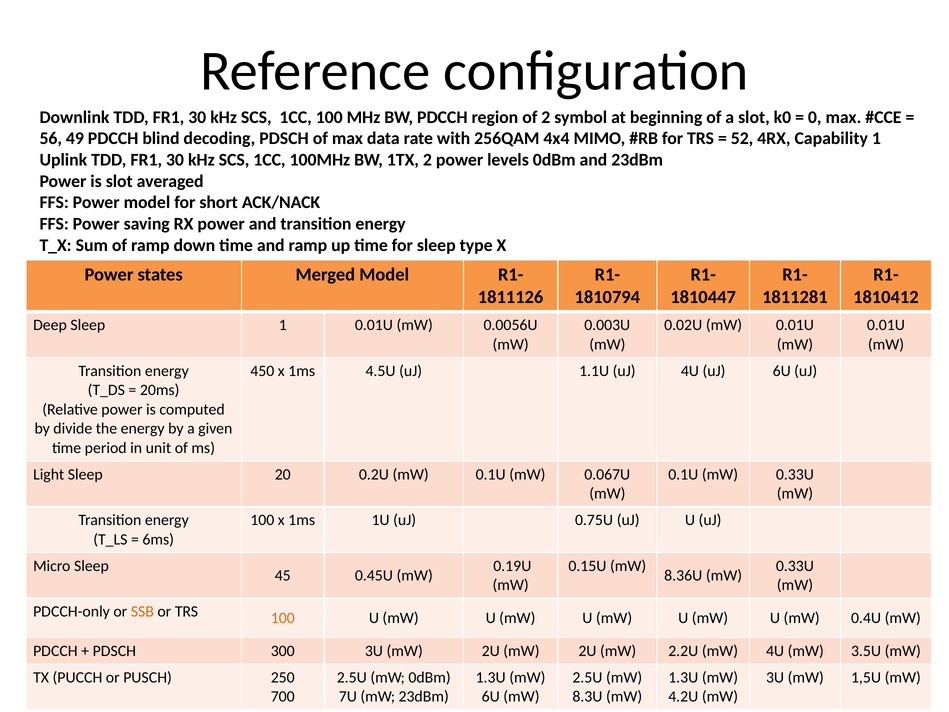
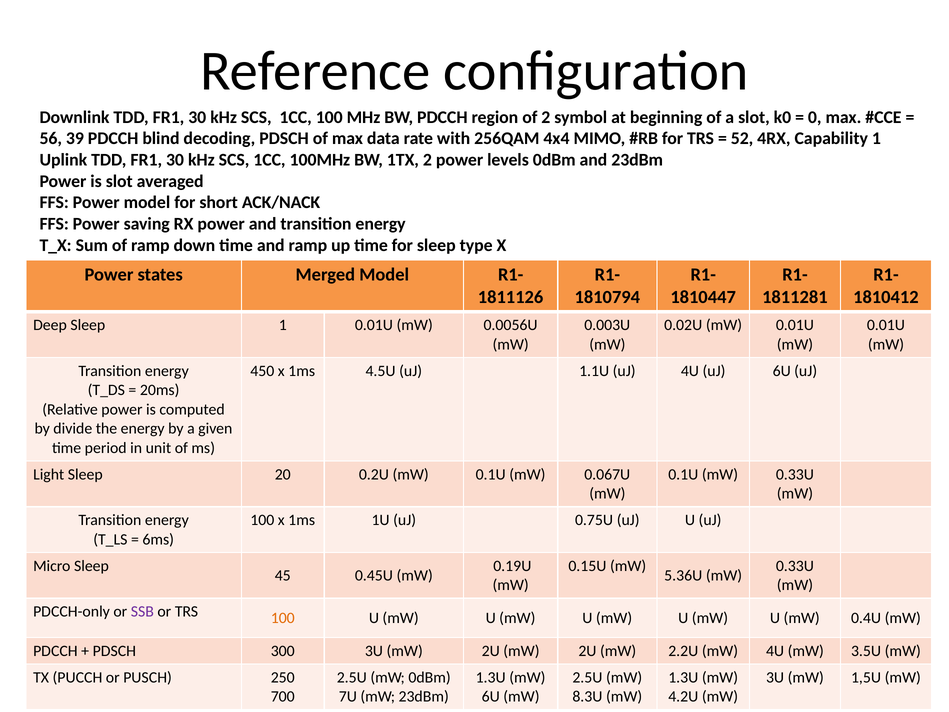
49: 49 -> 39
8.36U: 8.36U -> 5.36U
SSB colour: orange -> purple
